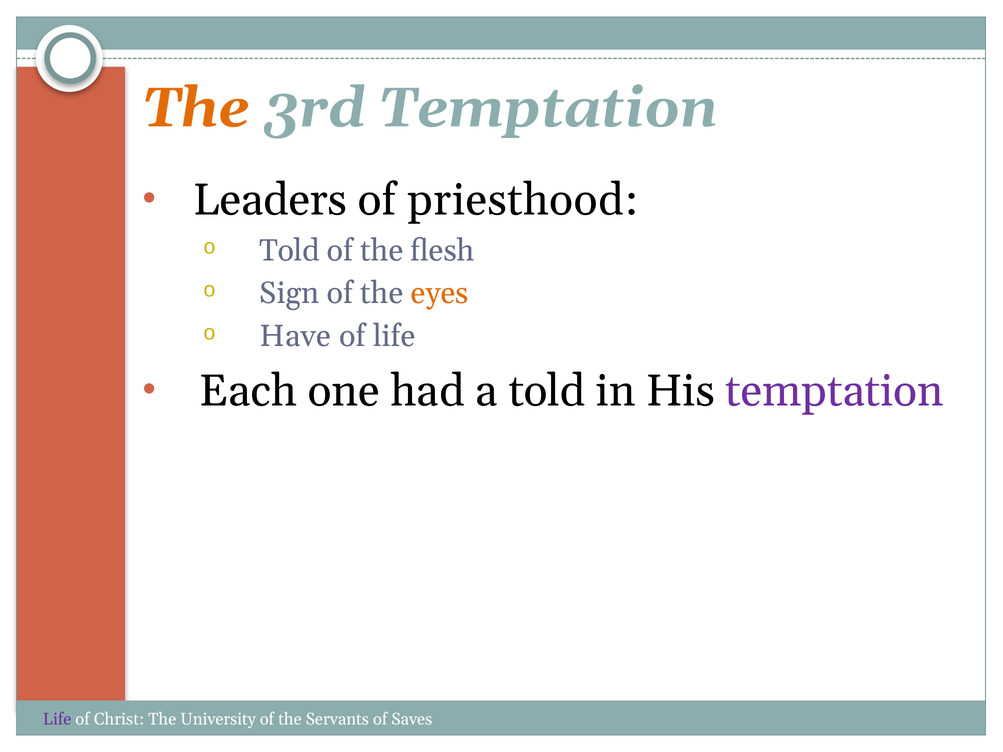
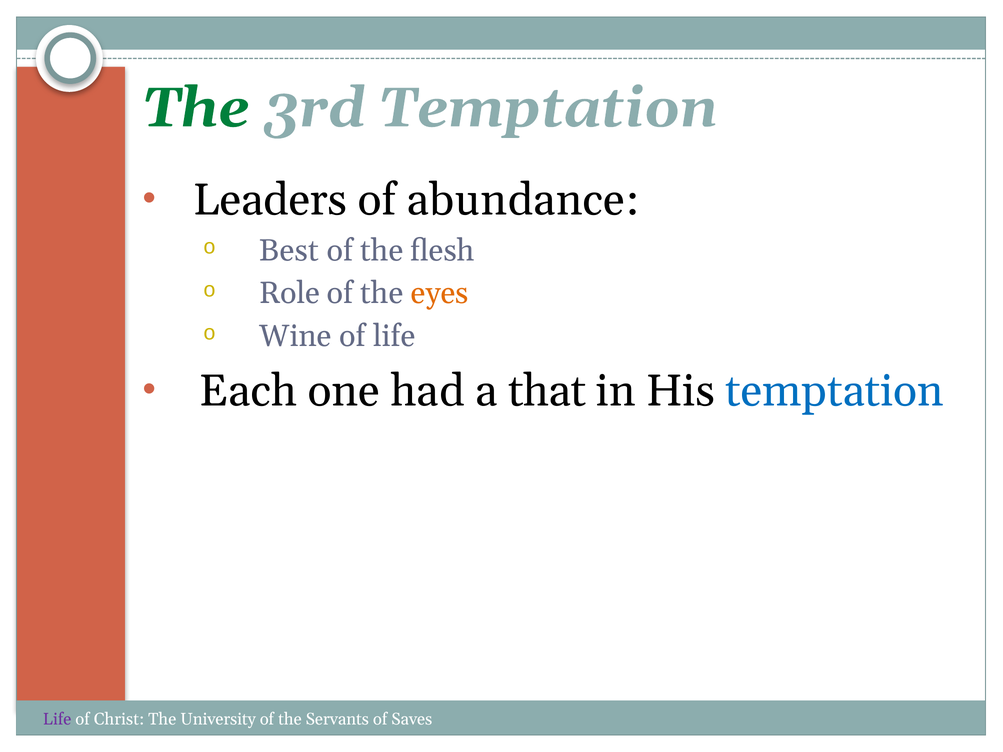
The at (196, 108) colour: orange -> green
priesthood: priesthood -> abundance
Told at (289, 251): Told -> Best
Sign: Sign -> Role
Have: Have -> Wine
a told: told -> that
temptation at (835, 391) colour: purple -> blue
